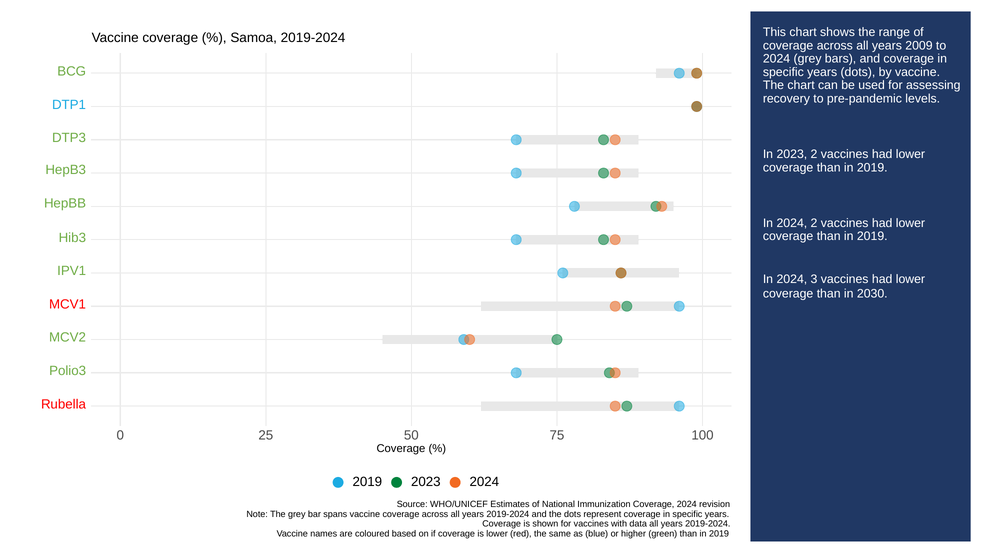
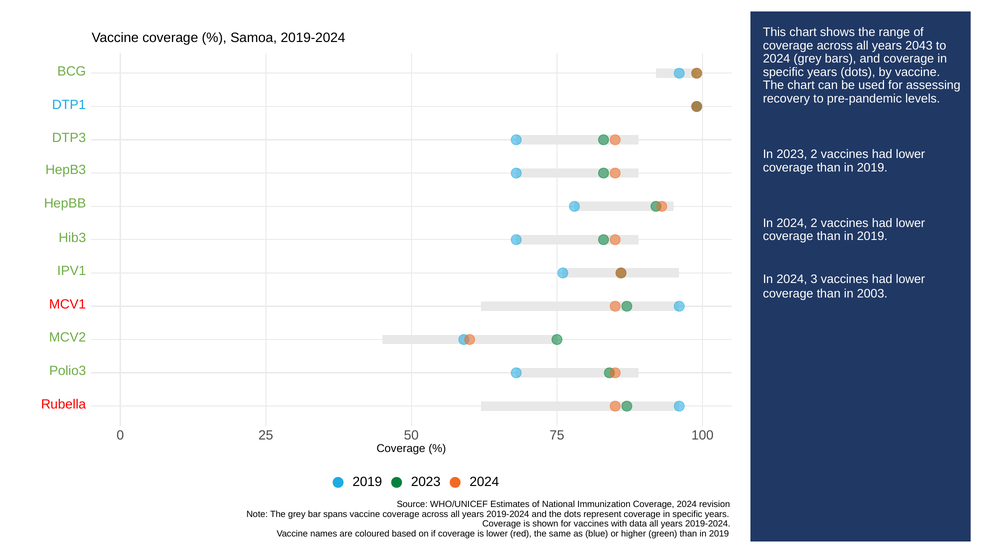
2009: 2009 -> 2043
2030: 2030 -> 2003
